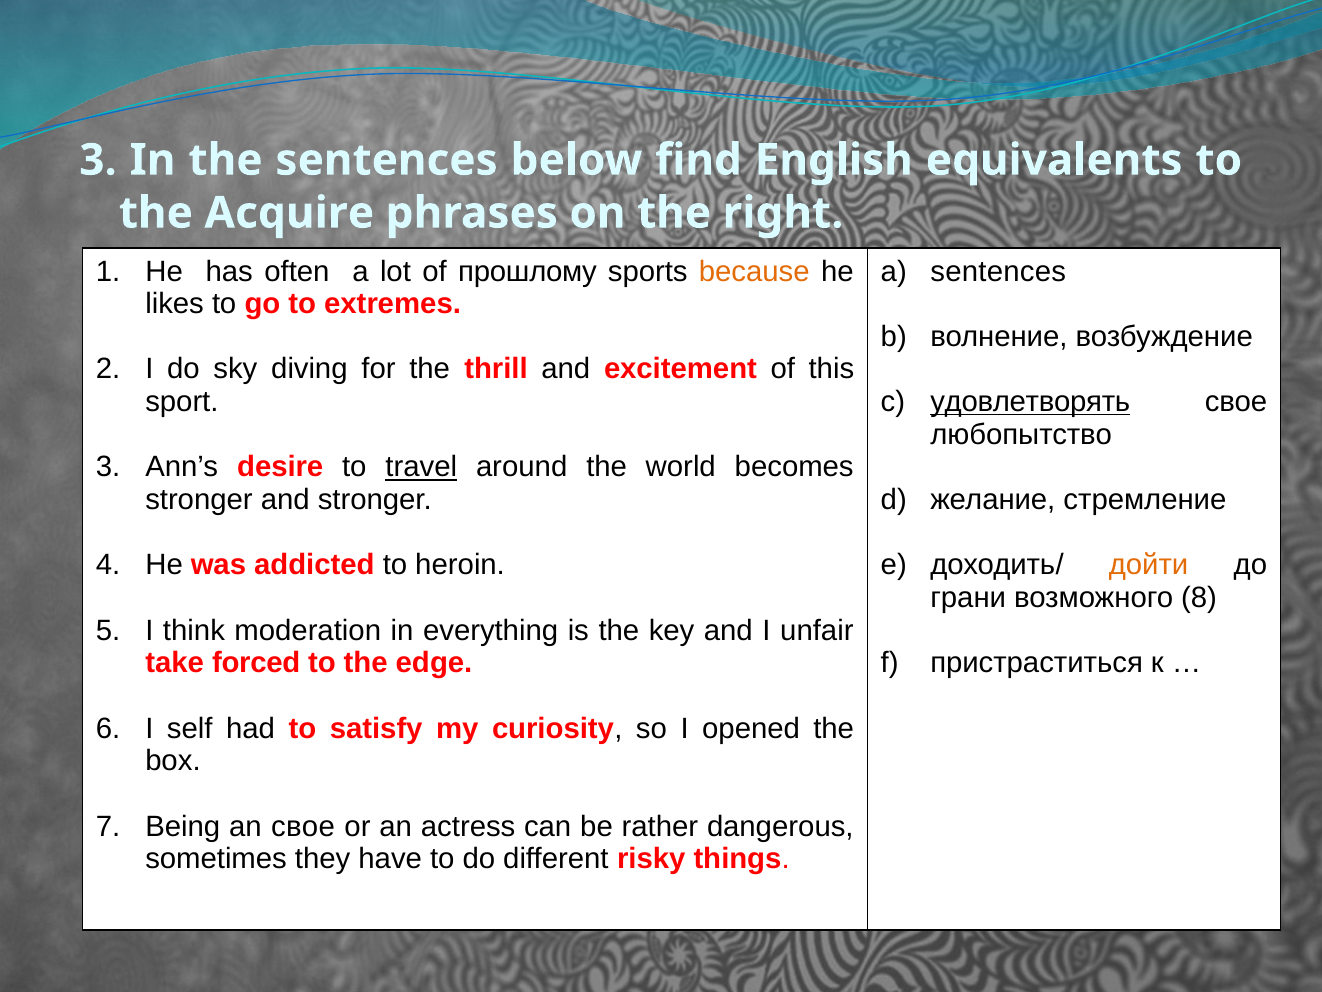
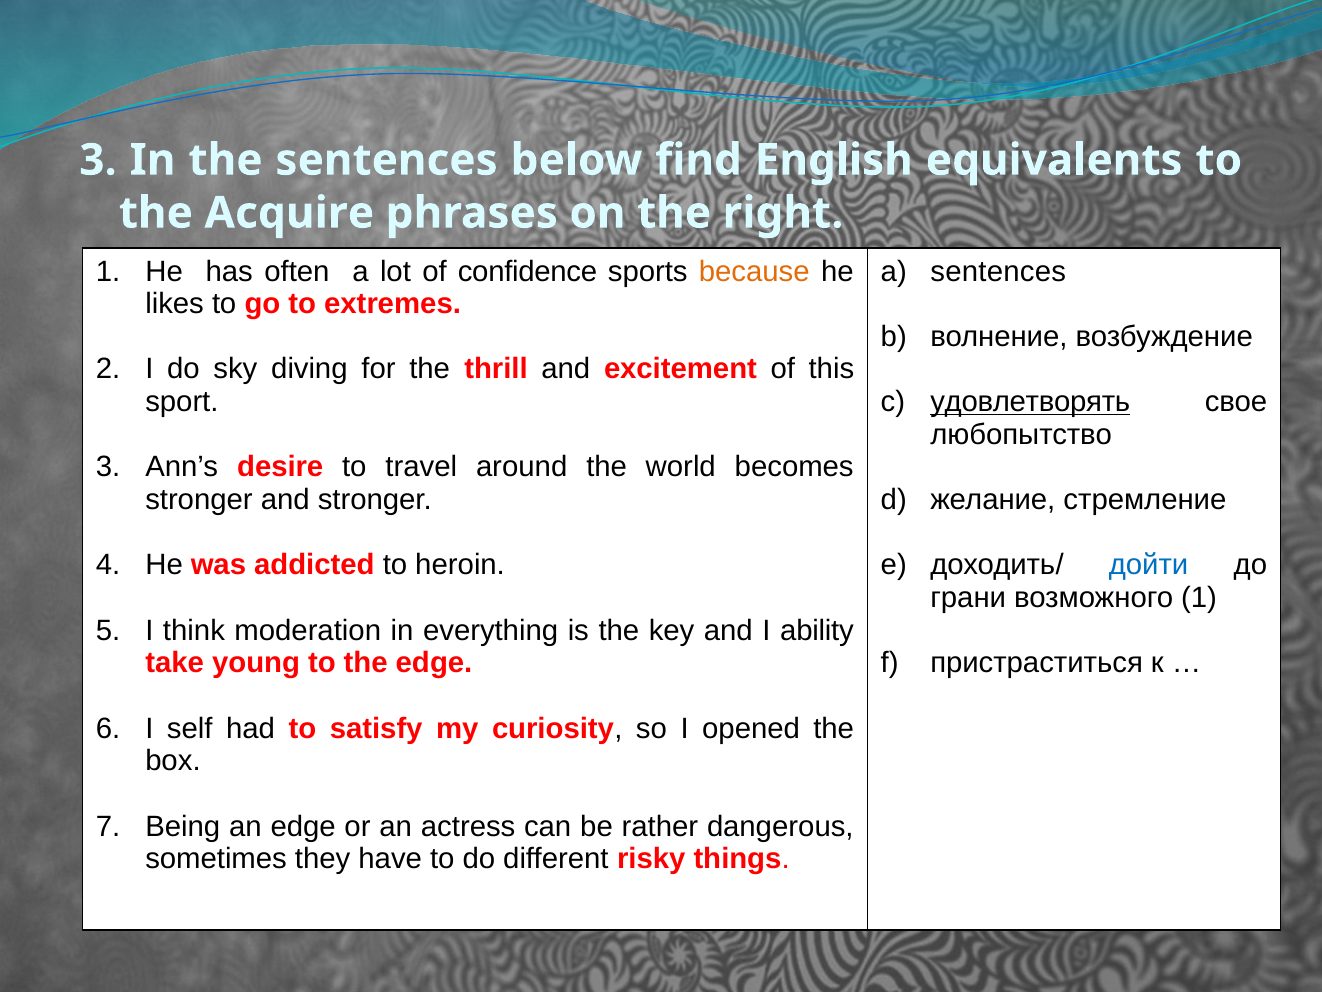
прошлому: прошлому -> confidence
travel underline: present -> none
дойти colour: orange -> blue
возможного 8: 8 -> 1
unfair: unfair -> ability
forced: forced -> young
an свое: свое -> edge
